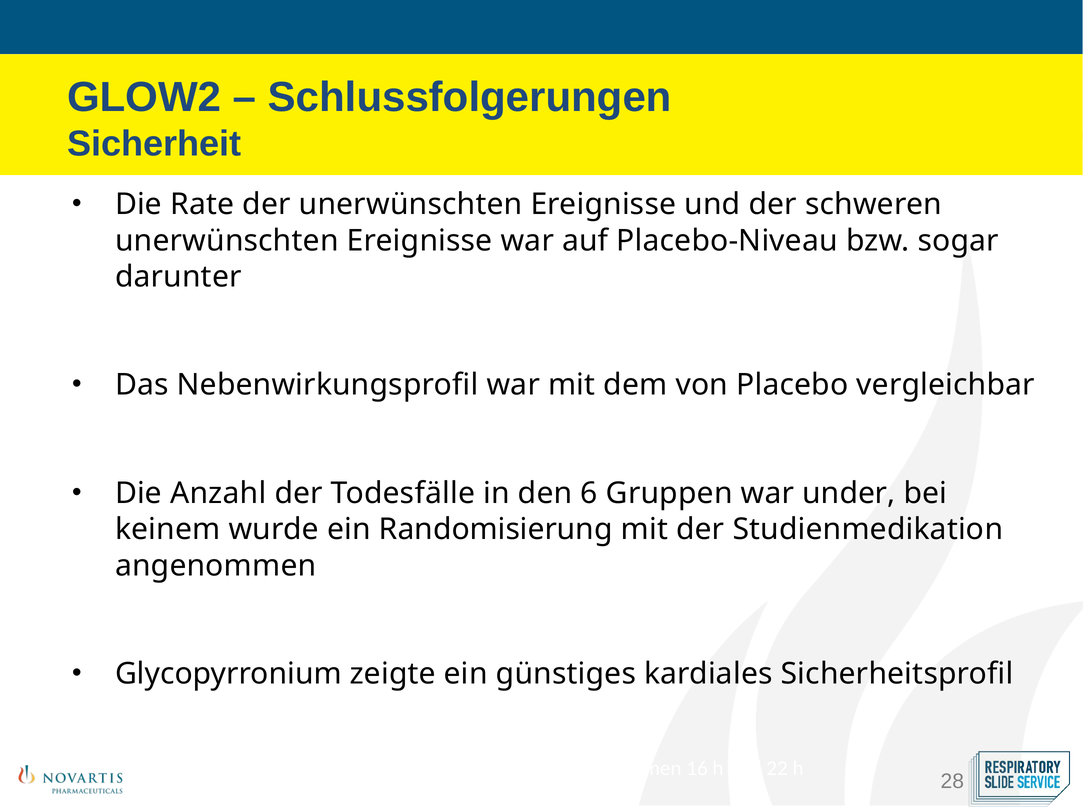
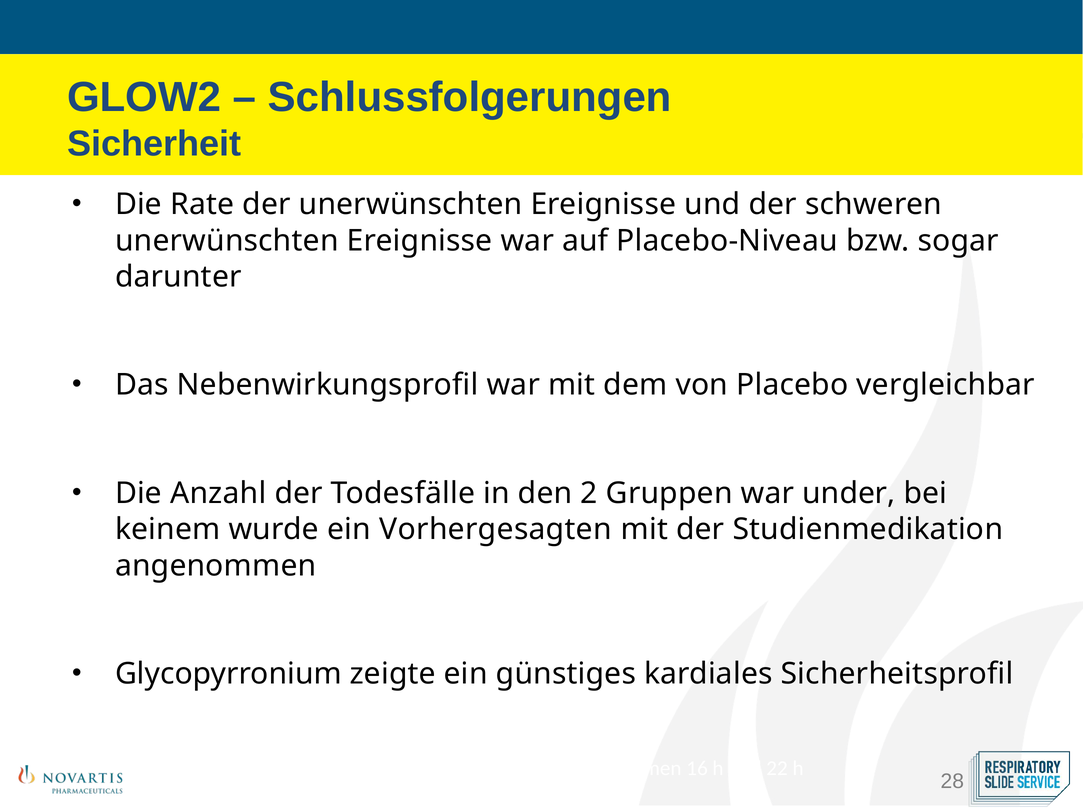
6: 6 -> 2
Randomisierung: Randomisierung -> Vorhergesagten
